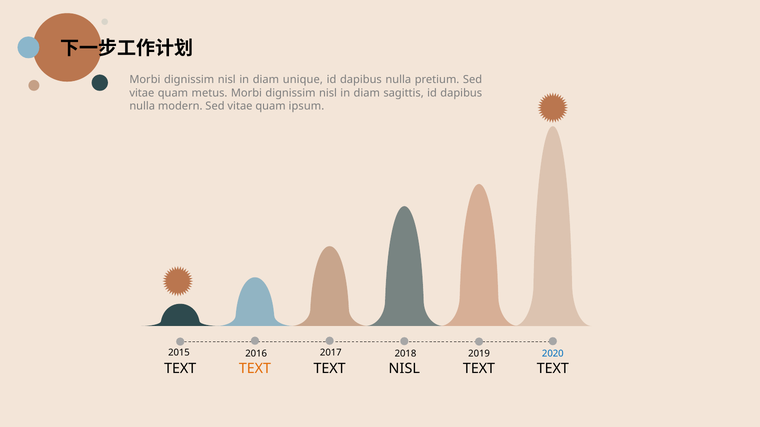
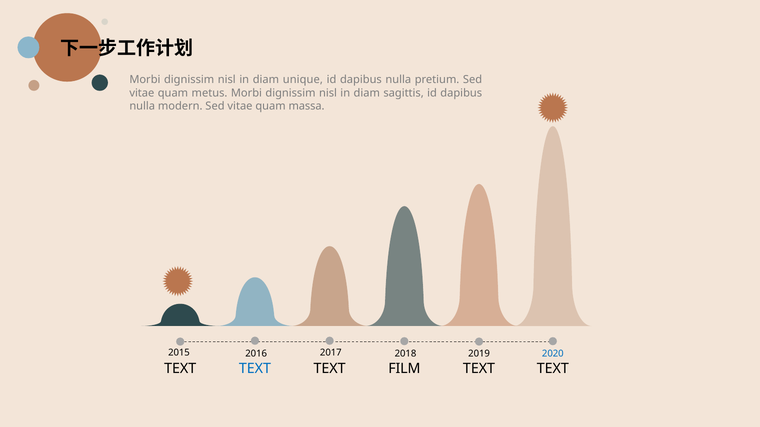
ipsum: ipsum -> massa
TEXT at (255, 369) colour: orange -> blue
TEXT NISL: NISL -> FILM
